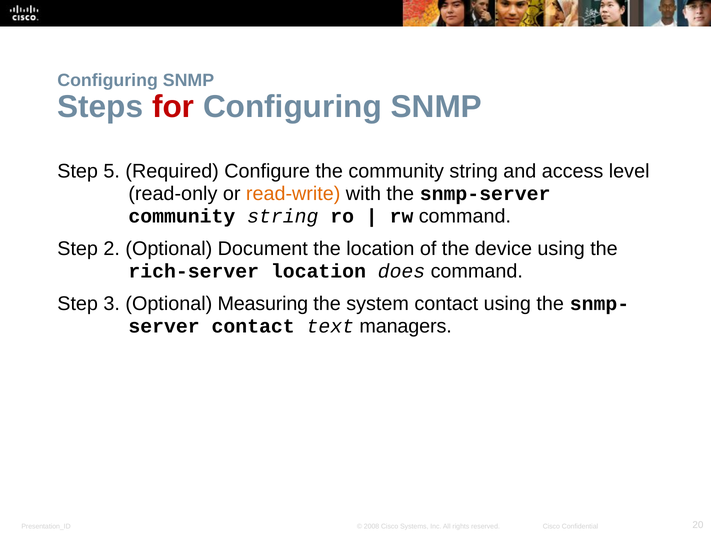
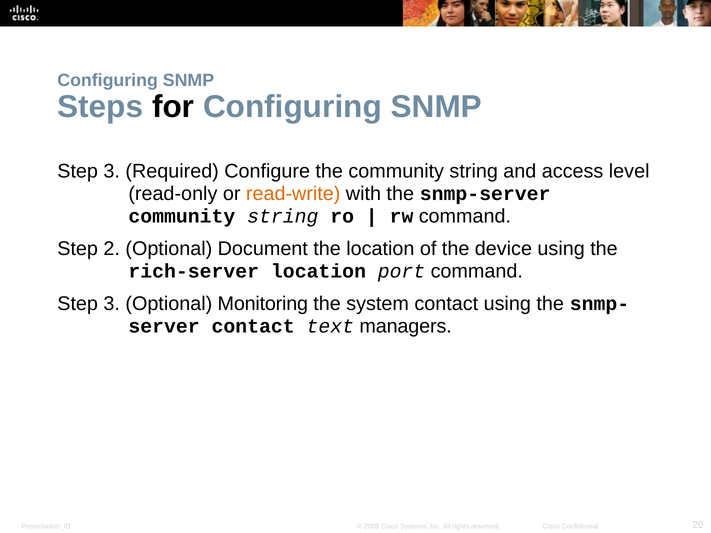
for colour: red -> black
5 at (112, 171): 5 -> 3
does: does -> port
Measuring: Measuring -> Monitoring
